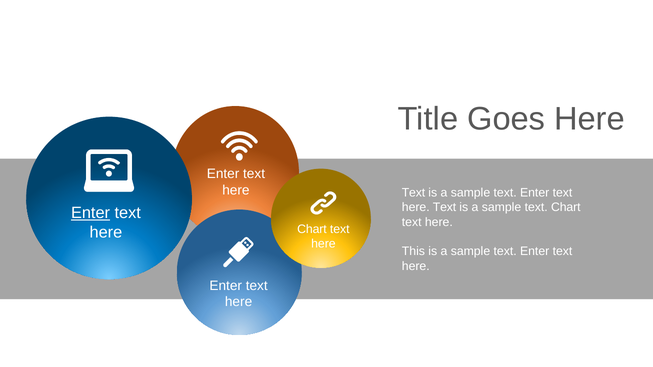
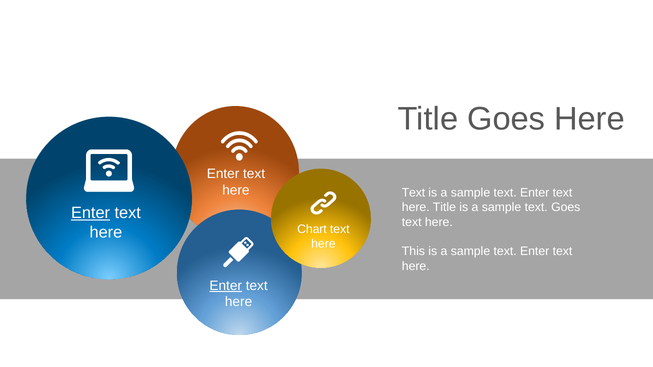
Text at (445, 207): Text -> Title
text Chart: Chart -> Goes
Enter at (226, 286) underline: none -> present
